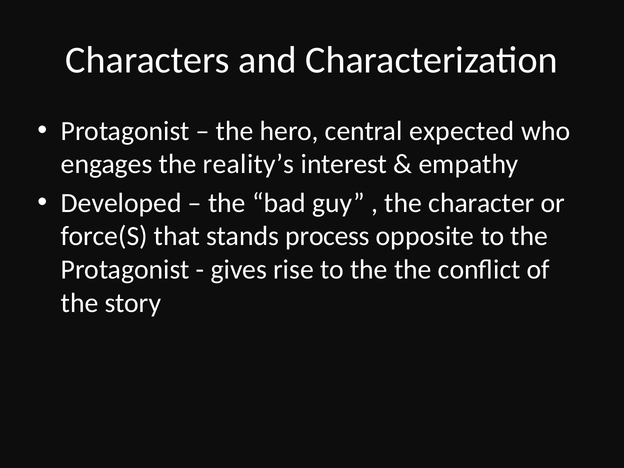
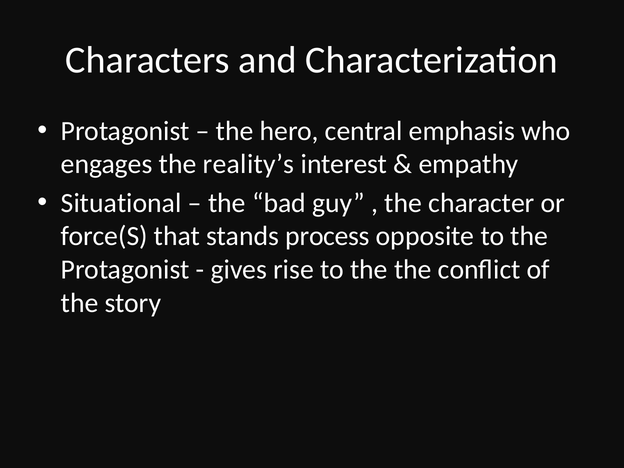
expected: expected -> emphasis
Developed: Developed -> Situational
